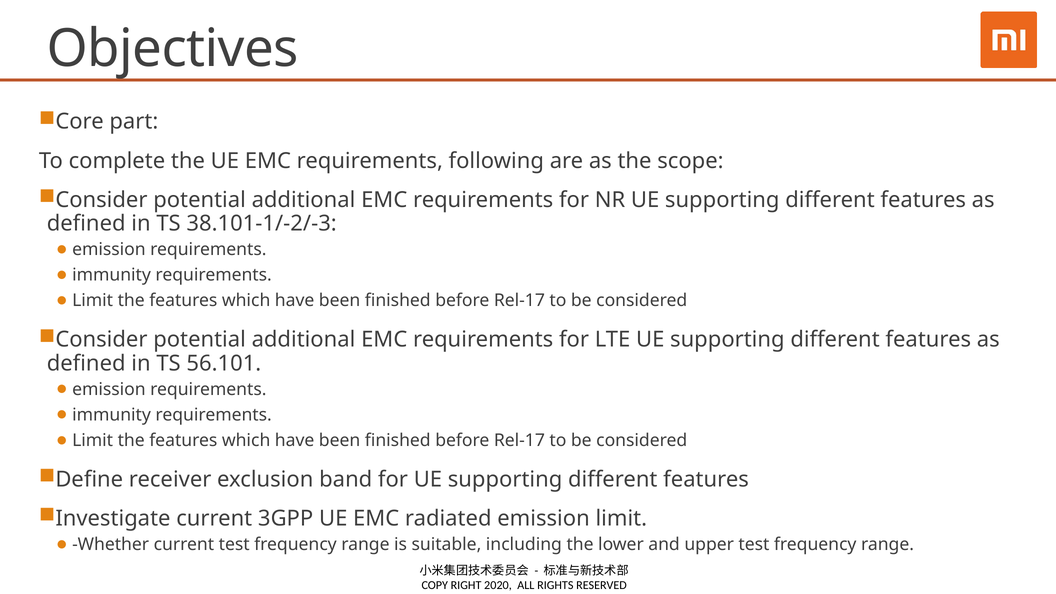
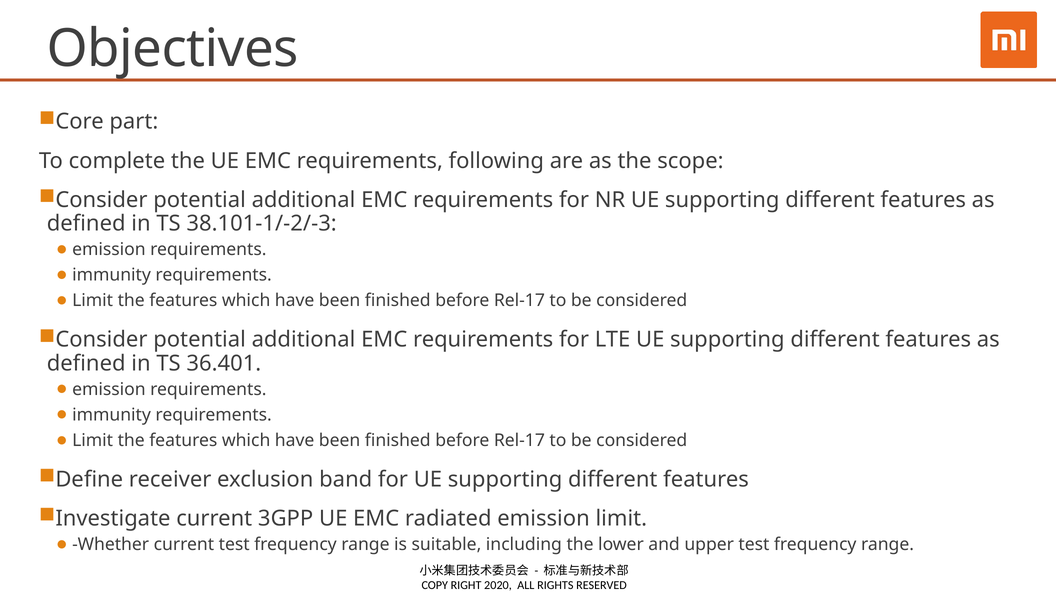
56.101: 56.101 -> 36.401
